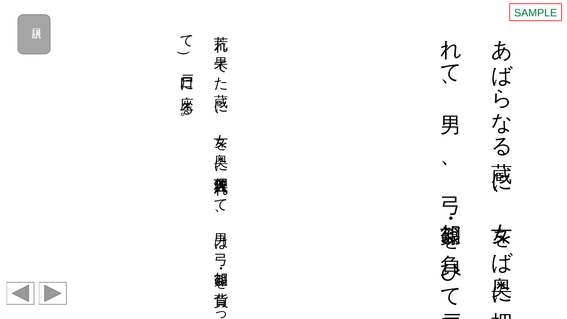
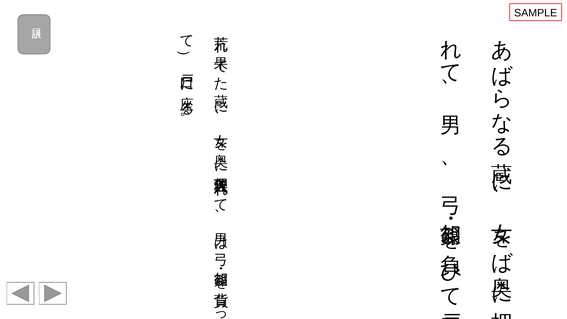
SAMPLE colour: green -> black
